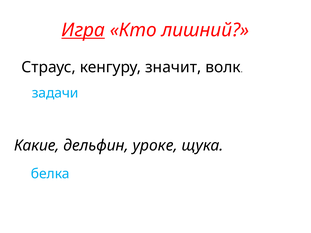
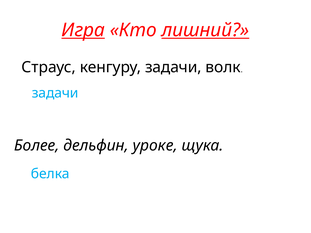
лишний underline: none -> present
кенгуру значит: значит -> задачи
Какие: Какие -> Более
